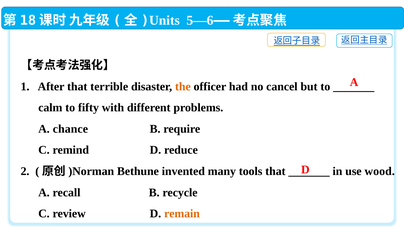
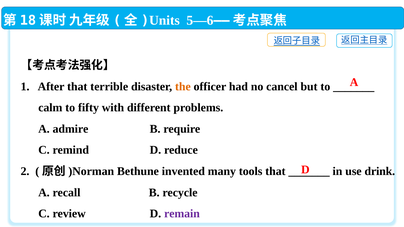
chance: chance -> admire
wood: wood -> drink
remain colour: orange -> purple
